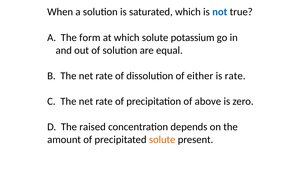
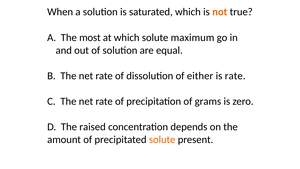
not colour: blue -> orange
form: form -> most
potassium: potassium -> maximum
above: above -> grams
